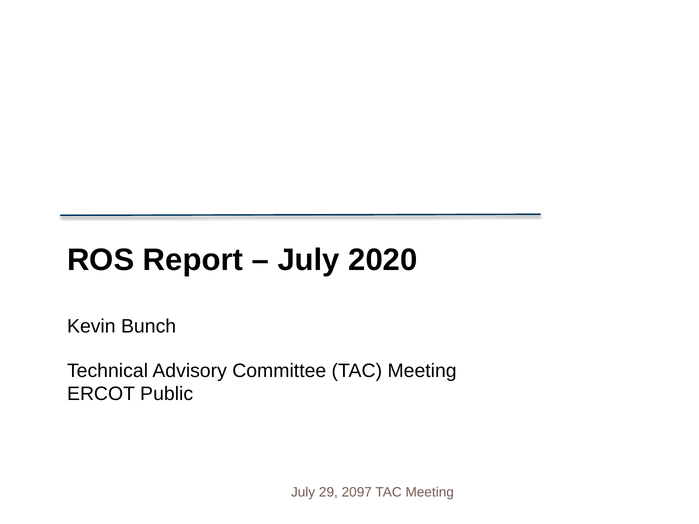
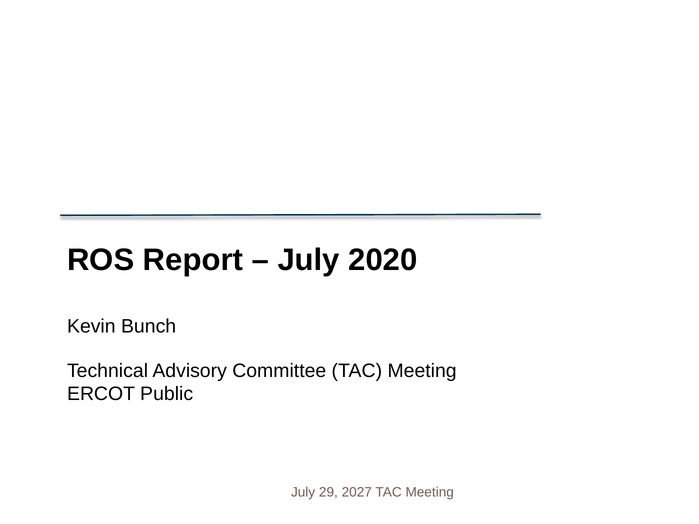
2097: 2097 -> 2027
